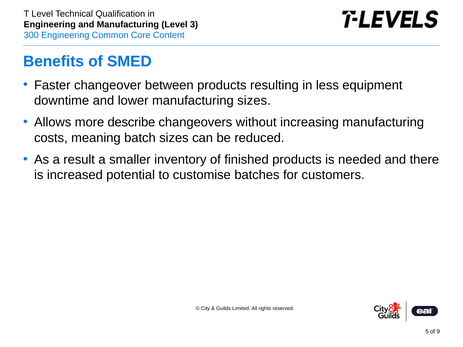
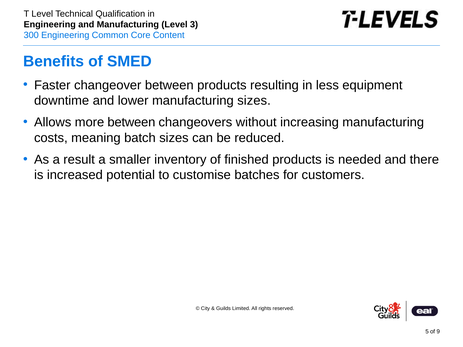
more describe: describe -> between
